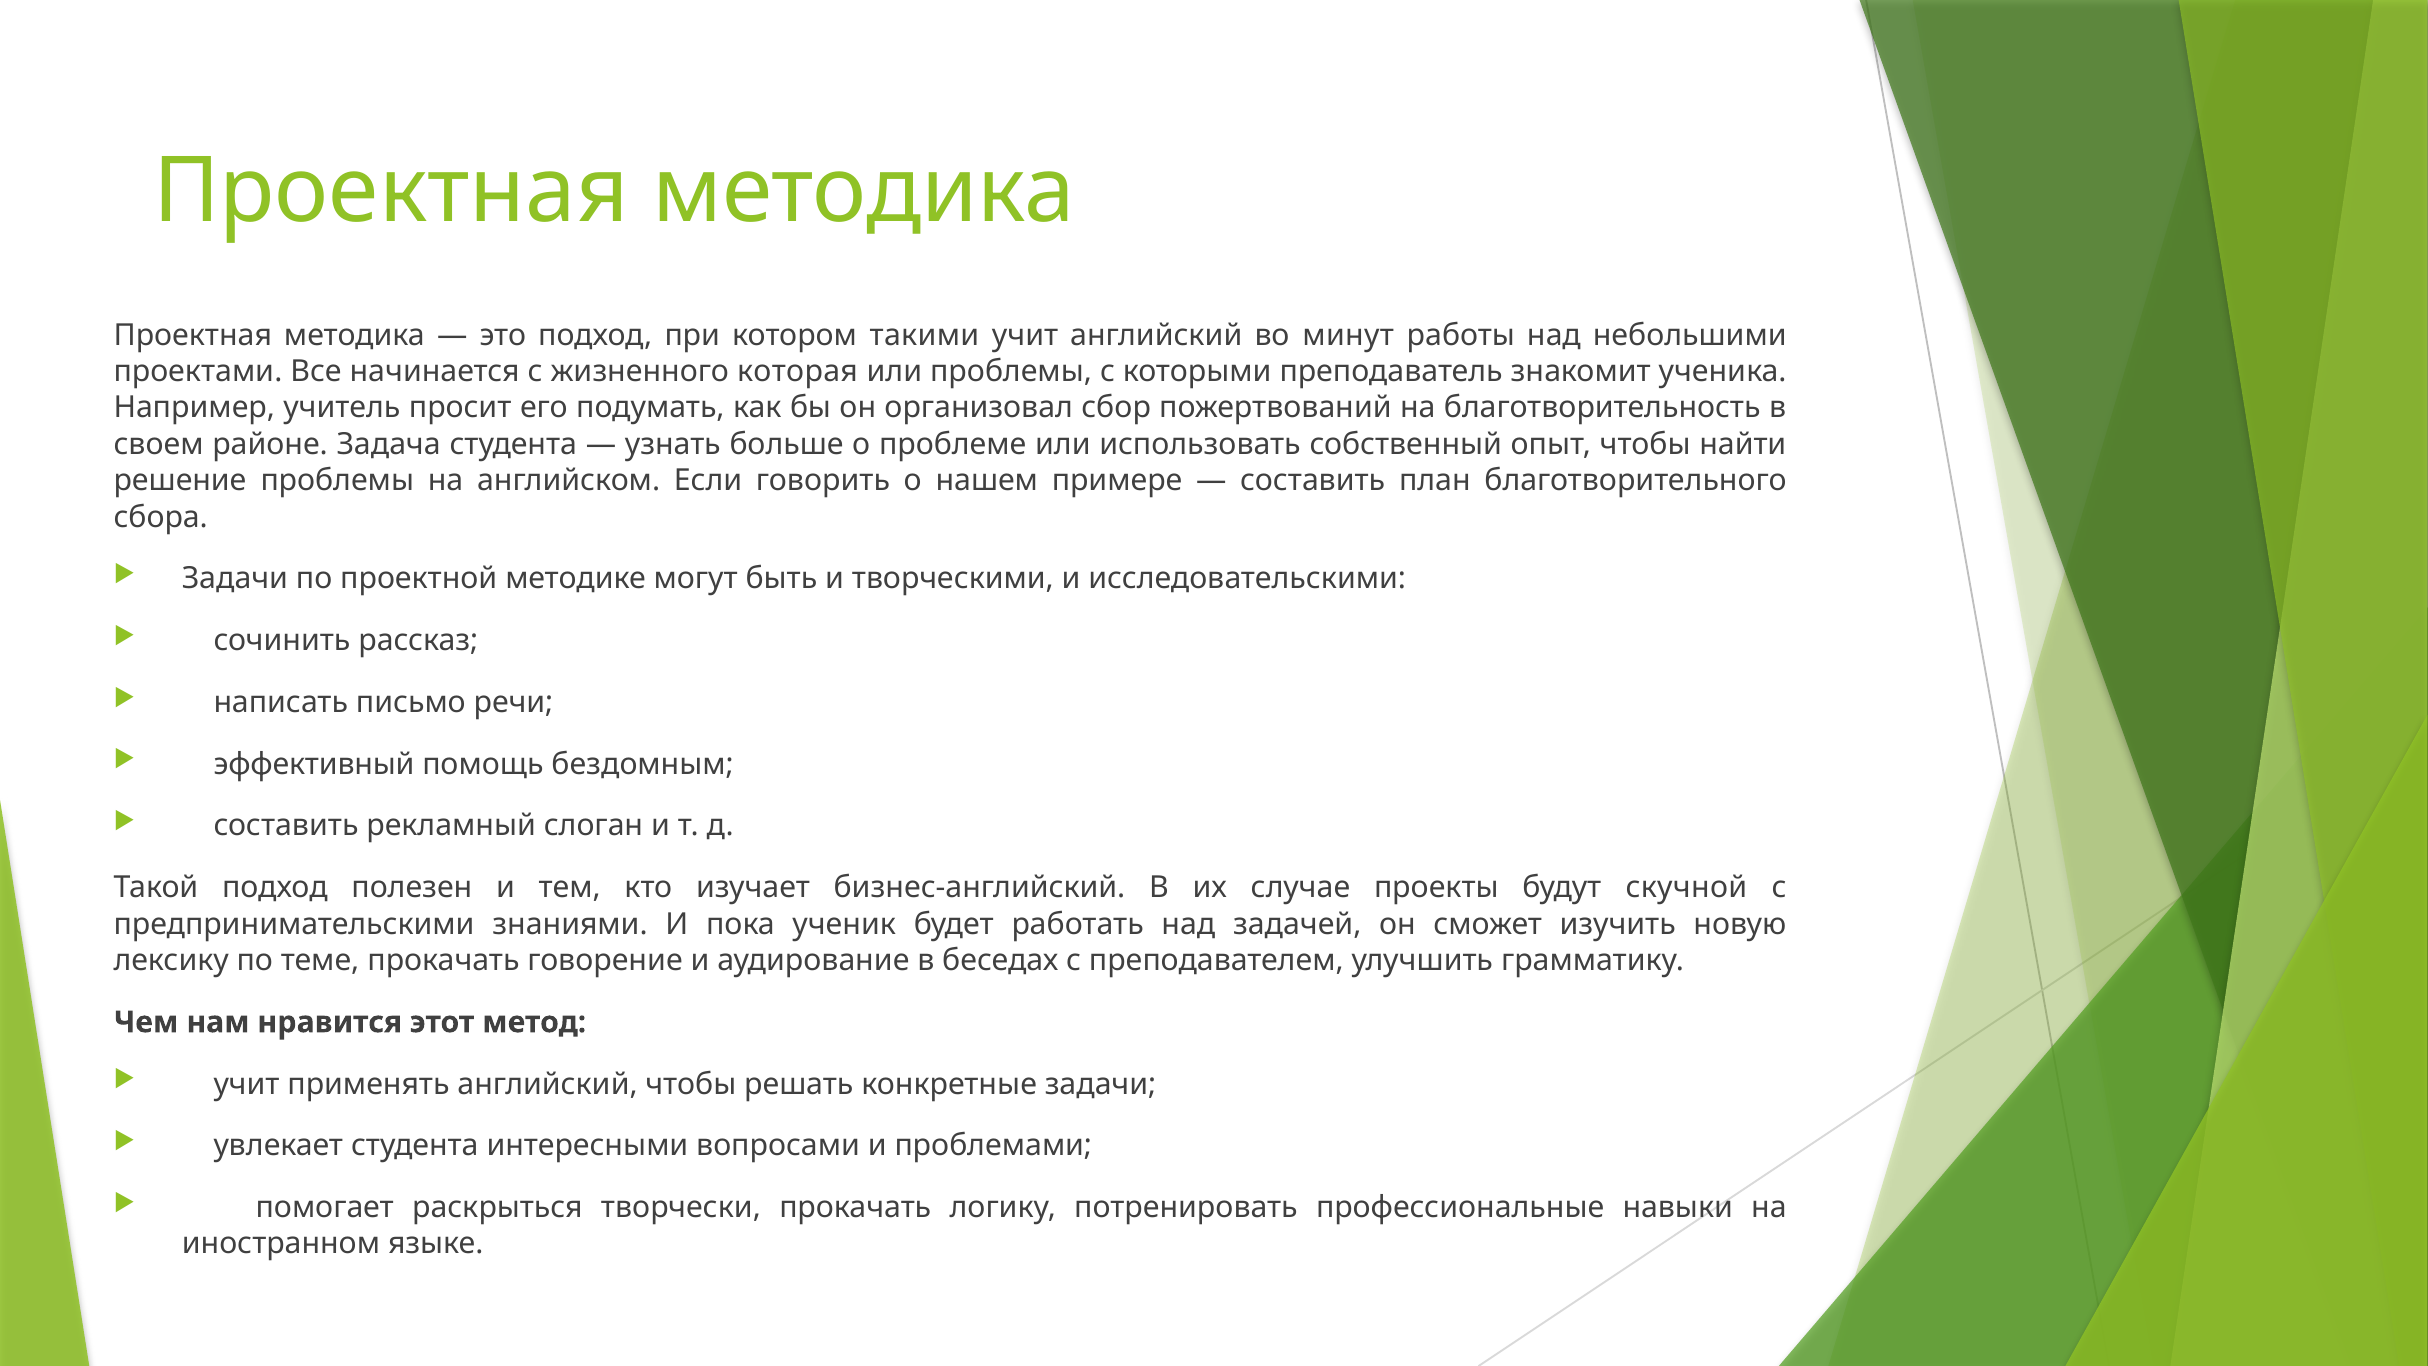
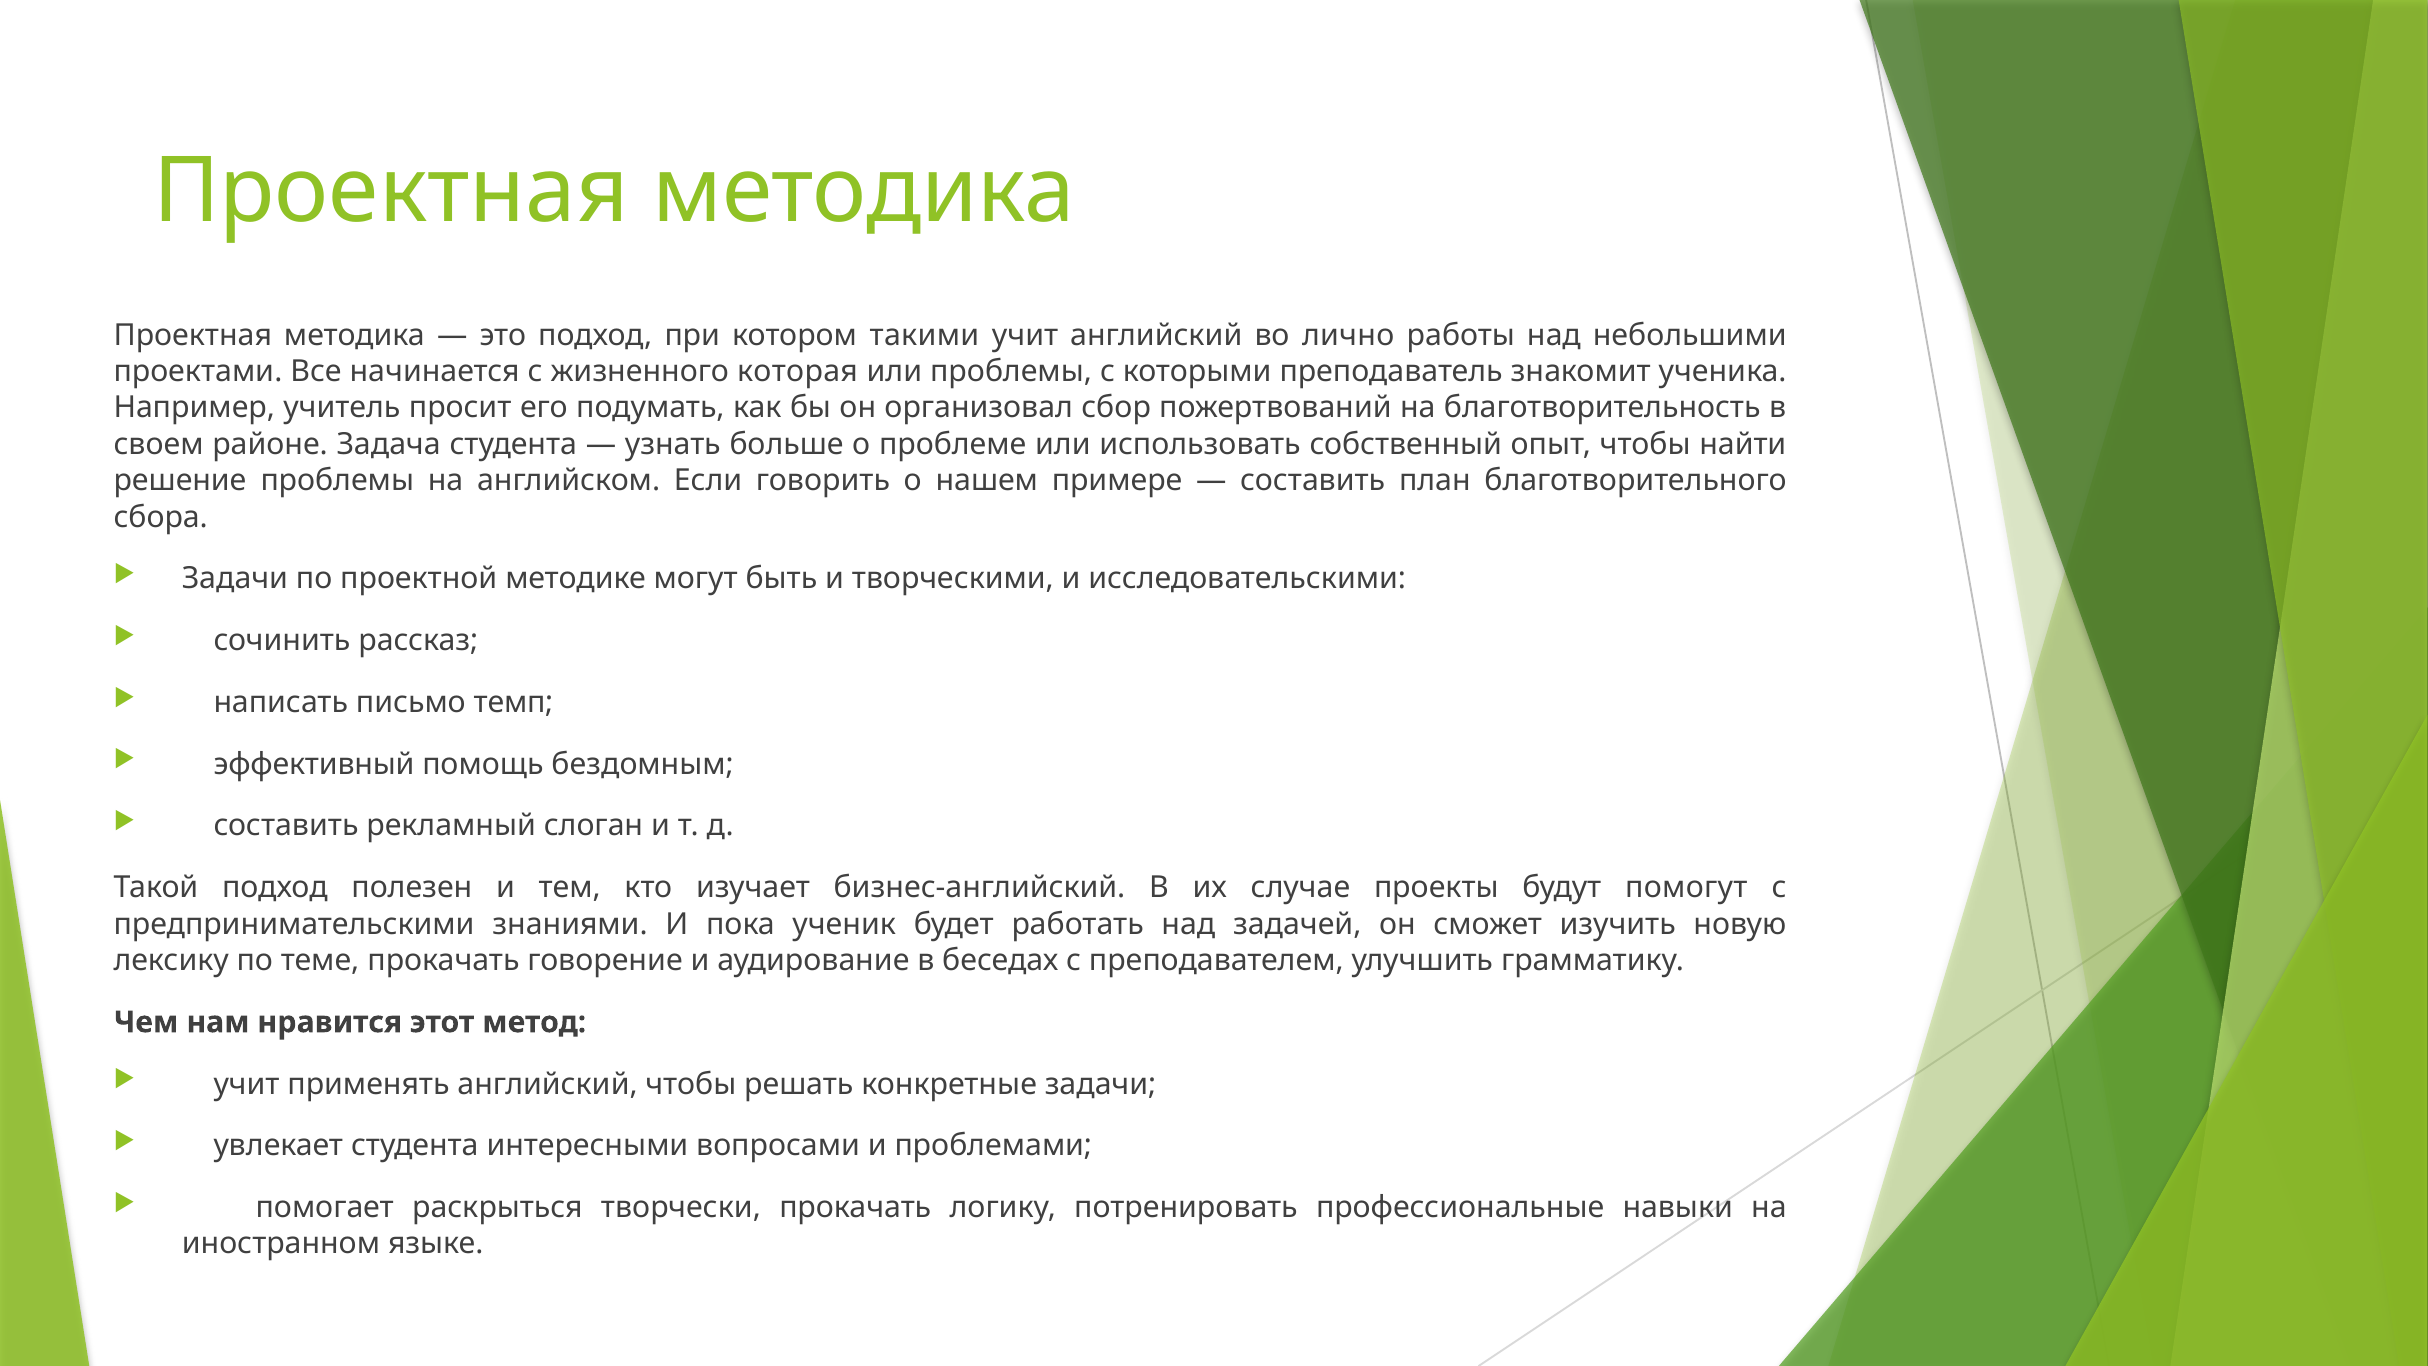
минут: минут -> лично
речи: речи -> темп
скучной: скучной -> помогут
